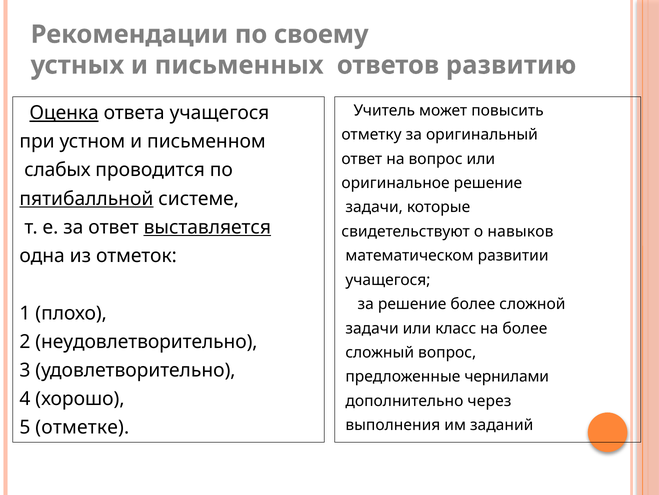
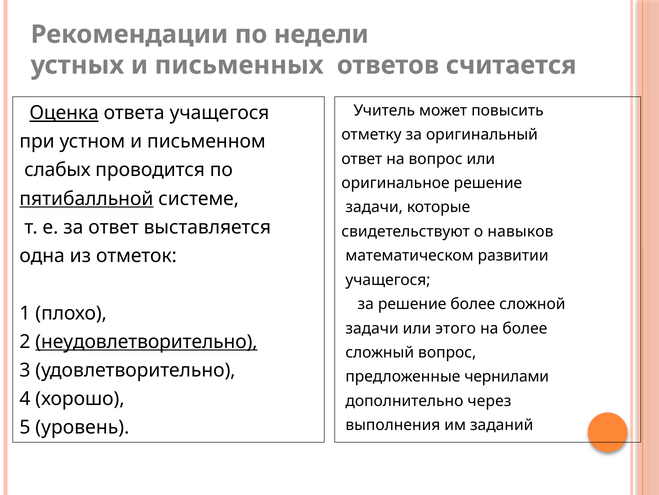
своему: своему -> недели
развитию: развитию -> считается
выставляется underline: present -> none
класс: класс -> этого
неудовлетворительно underline: none -> present
отметке: отметке -> уровень
